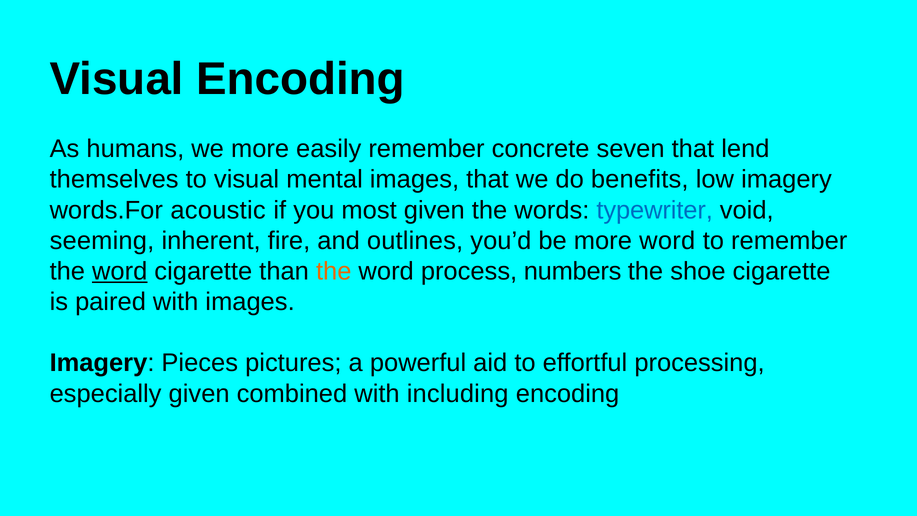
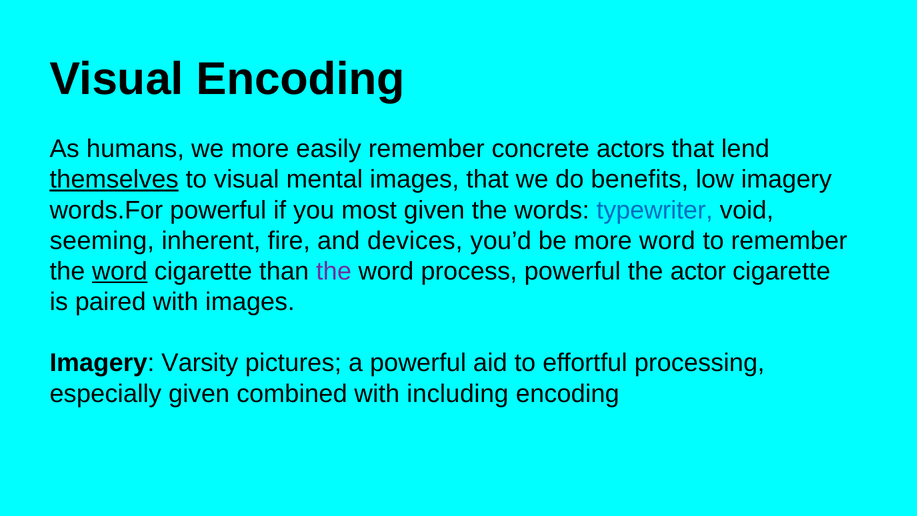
seven: seven -> actors
themselves underline: none -> present
words.For acoustic: acoustic -> powerful
outlines: outlines -> devices
the at (334, 271) colour: orange -> purple
process numbers: numbers -> powerful
shoe: shoe -> actor
Pieces: Pieces -> Varsity
